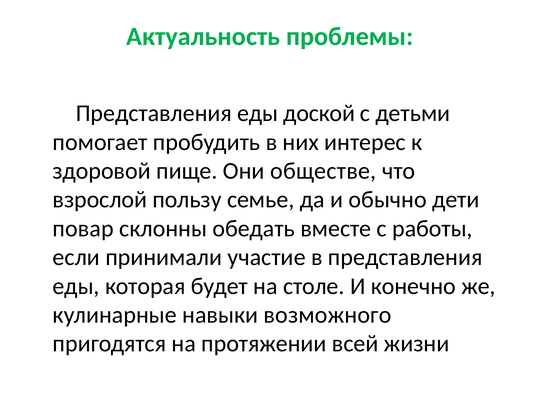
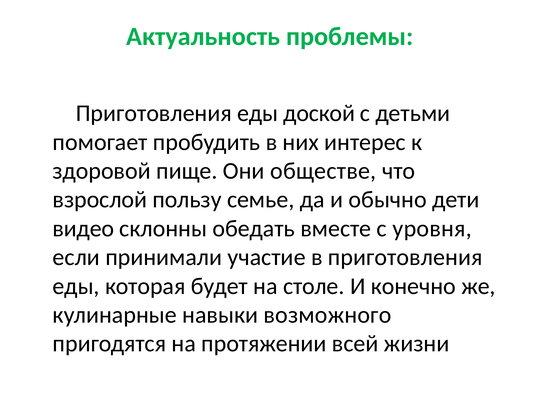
Представления at (154, 113): Представления -> Приготовления
повар: повар -> видео
работы: работы -> уровня
в представления: представления -> приготовления
